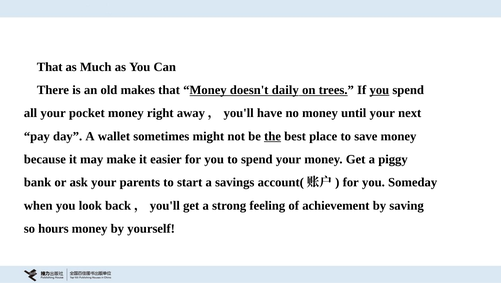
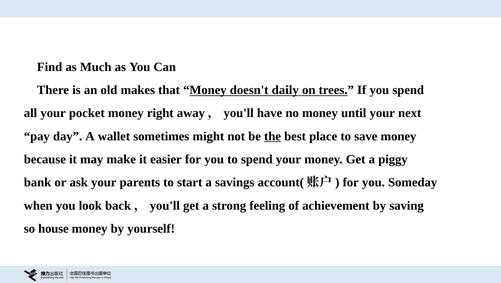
That at (50, 67): That -> Find
you at (379, 90) underline: present -> none
hours: hours -> house
